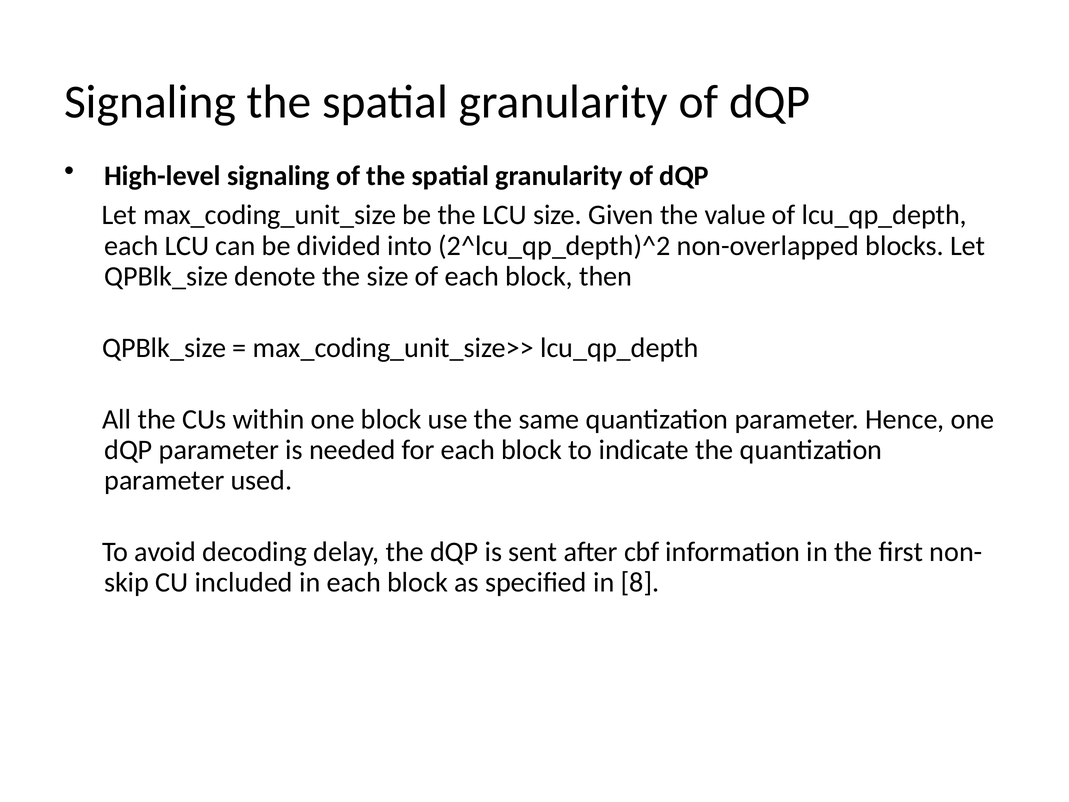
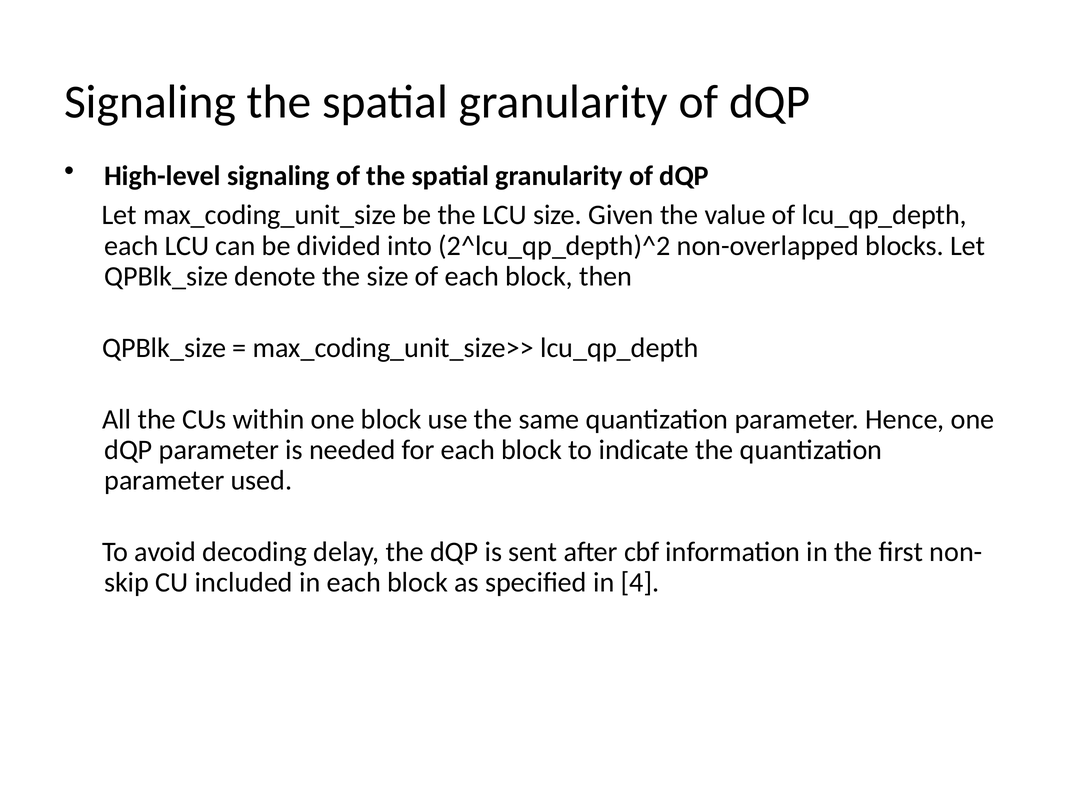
8: 8 -> 4
